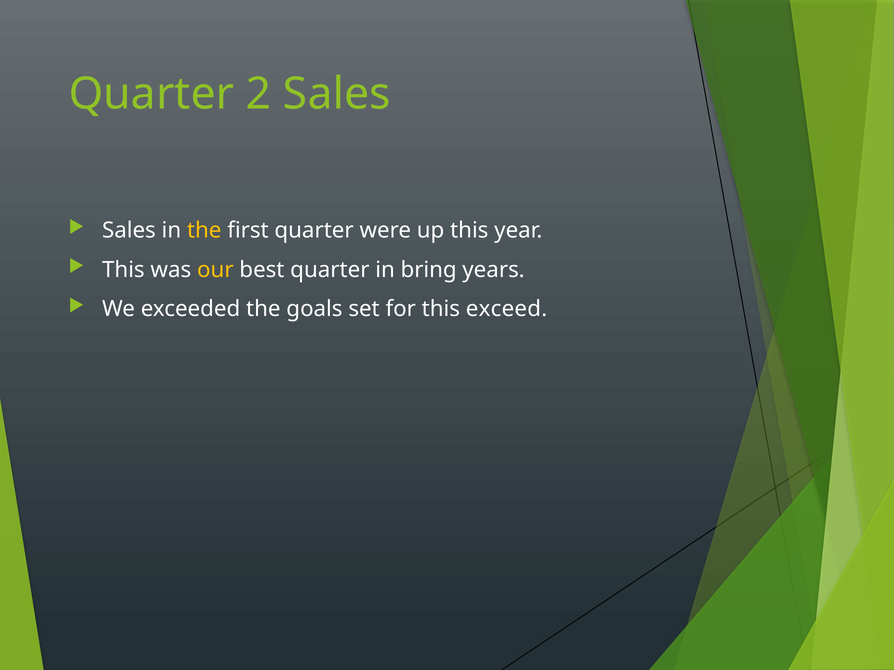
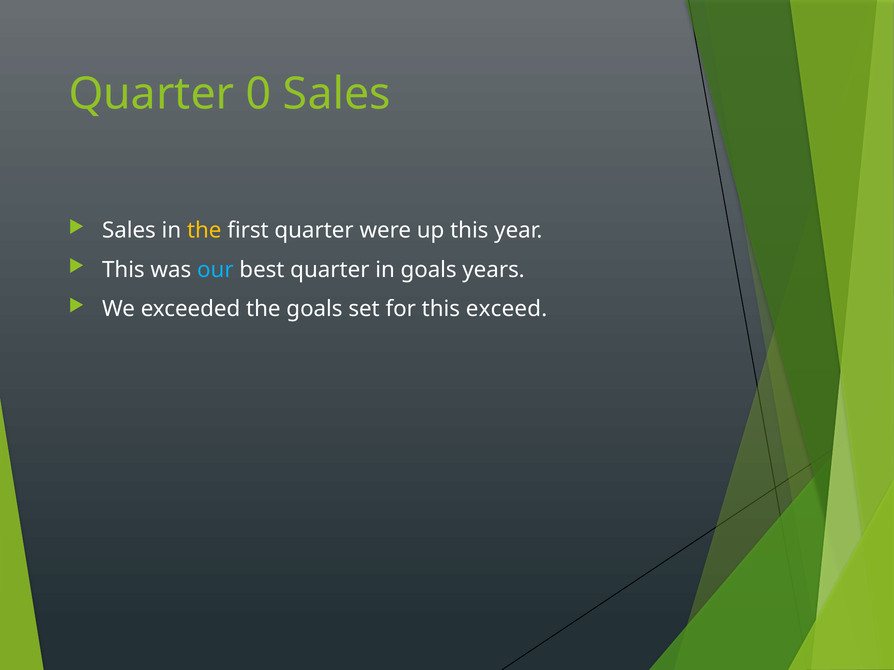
2: 2 -> 0
our colour: yellow -> light blue
in bring: bring -> goals
